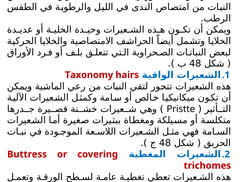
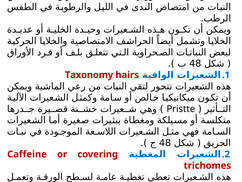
Buttress: Buttress -> Caffeine
